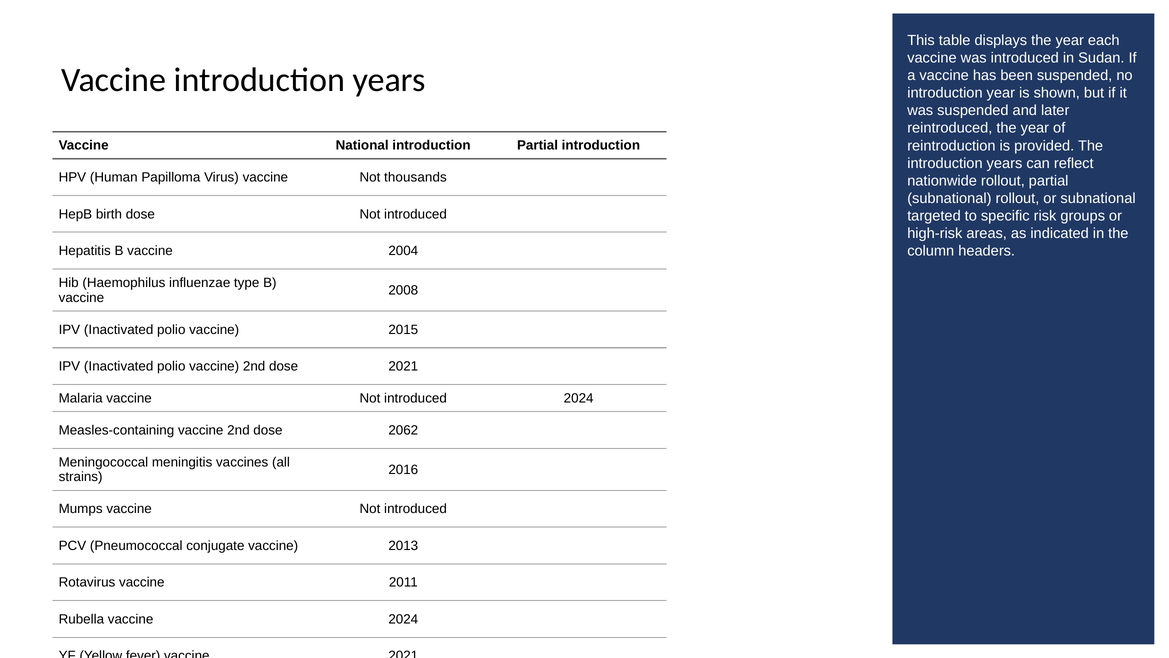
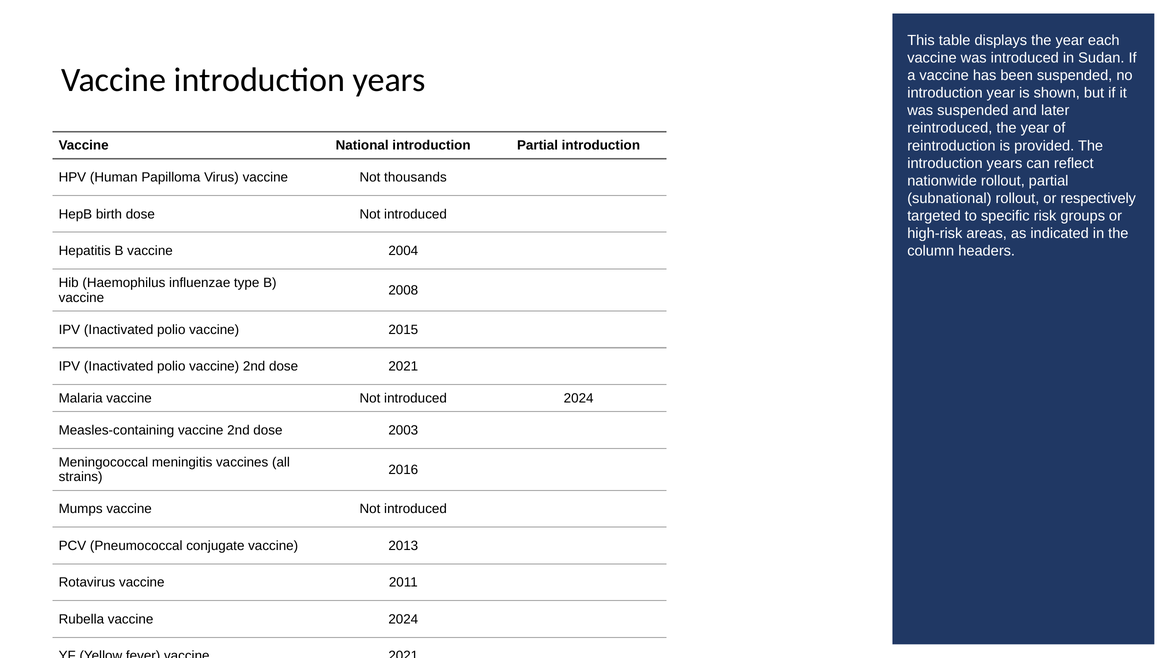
or subnational: subnational -> respectively
2062: 2062 -> 2003
